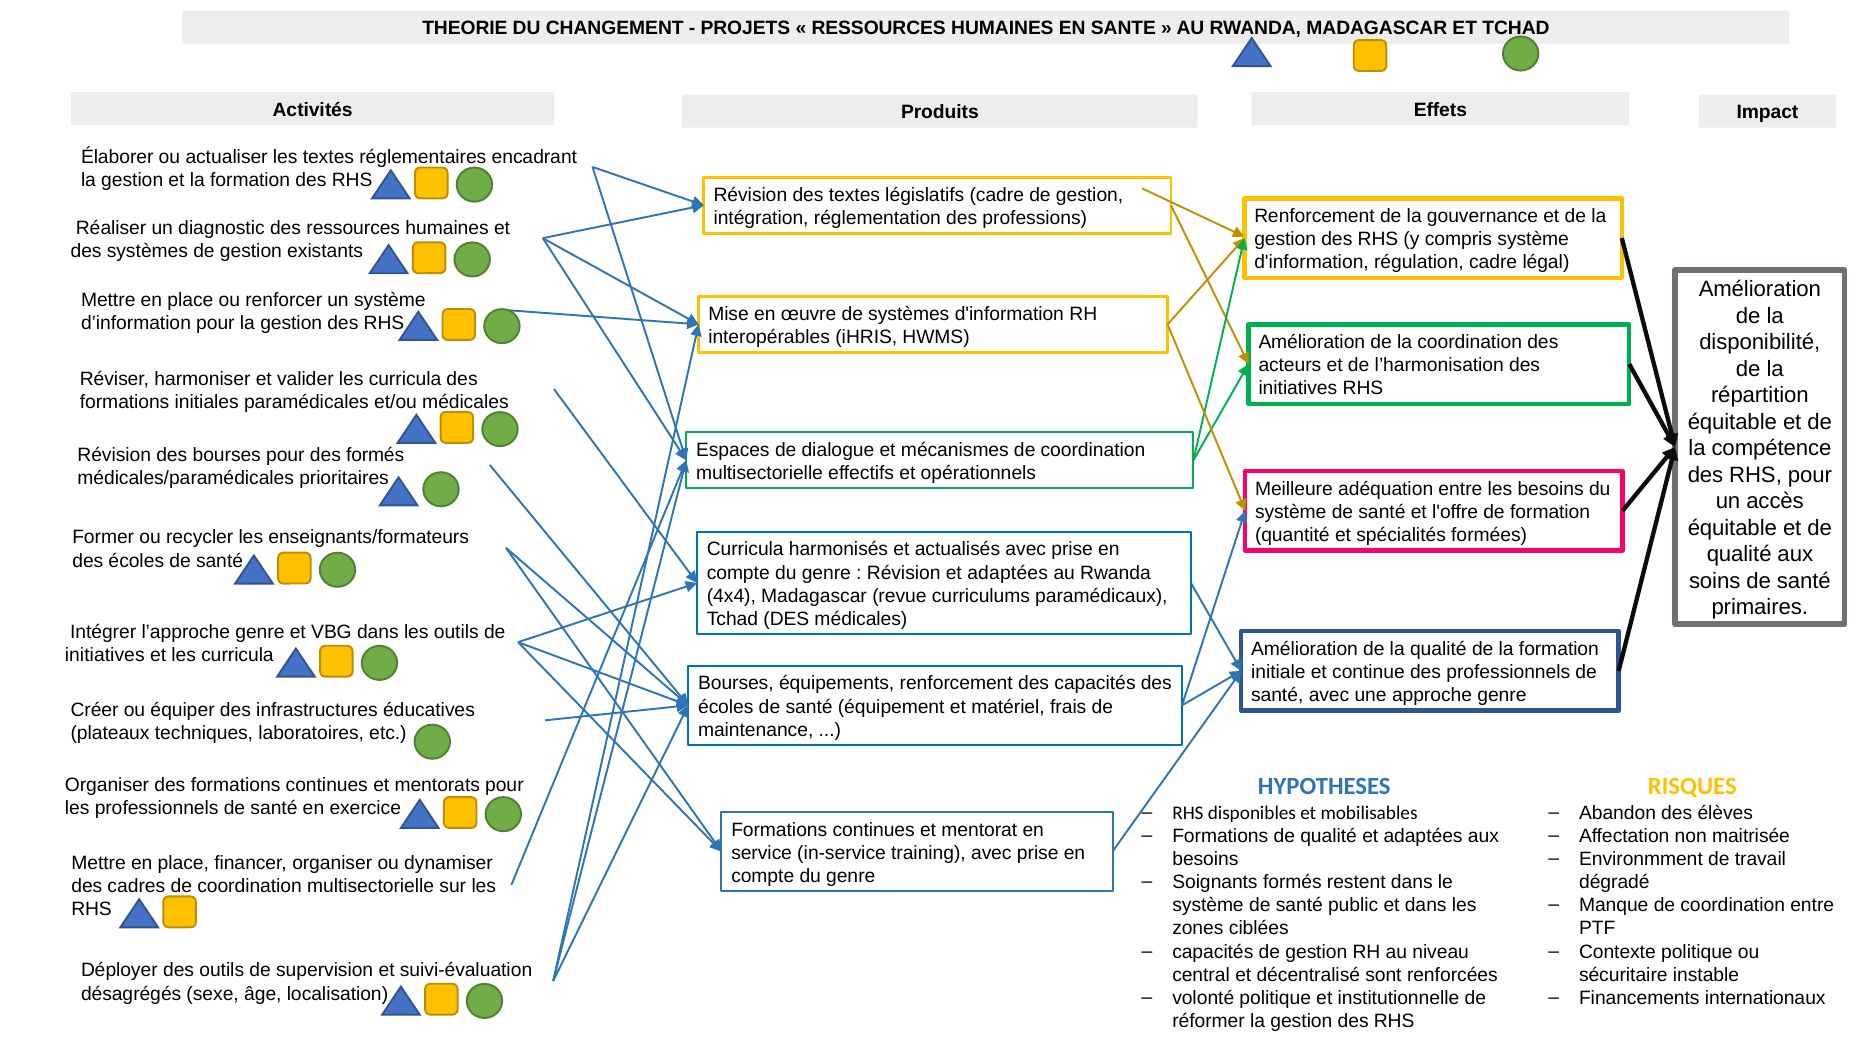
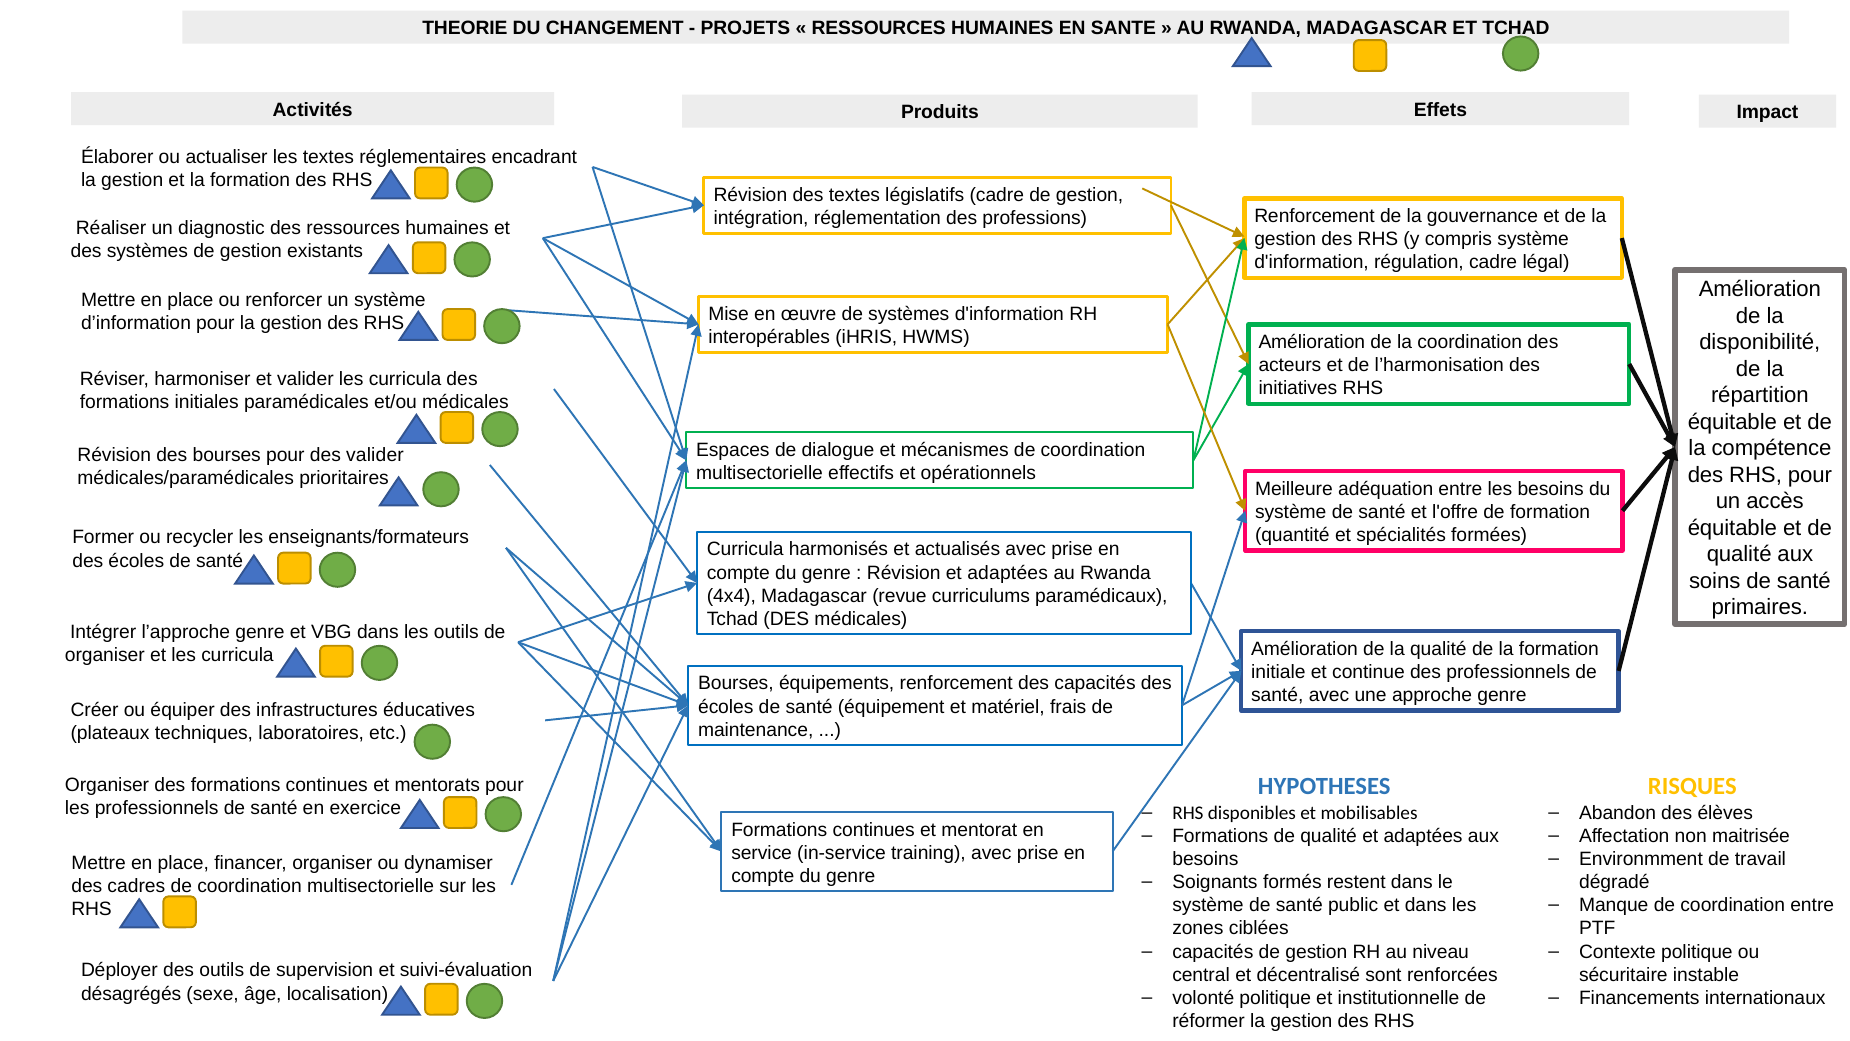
des formés: formés -> valider
initiatives at (105, 655): initiatives -> organiser
